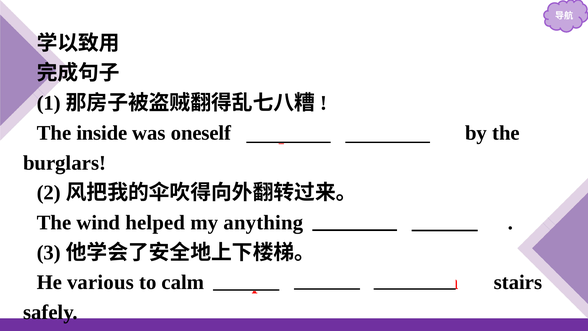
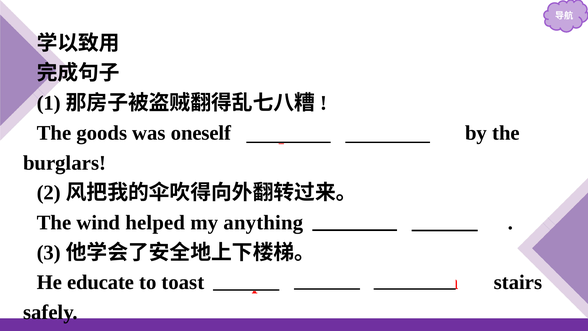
The inside: inside -> goods
various: various -> educate
calm: calm -> toast
